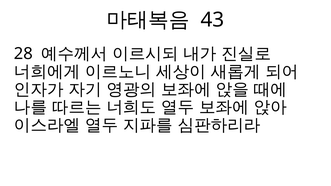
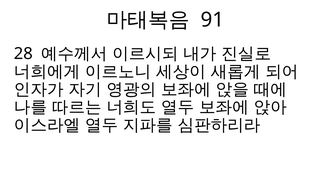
43: 43 -> 91
